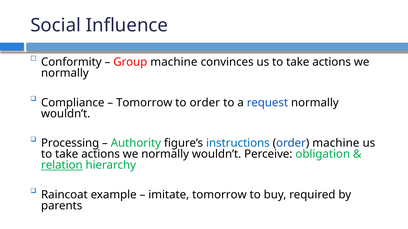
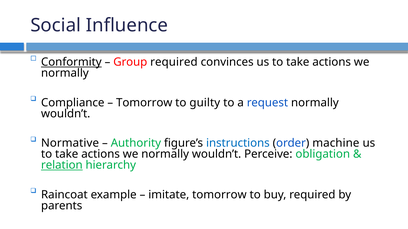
Conformity underline: none -> present
Group machine: machine -> required
to order: order -> guilty
Processing: Processing -> Normative
